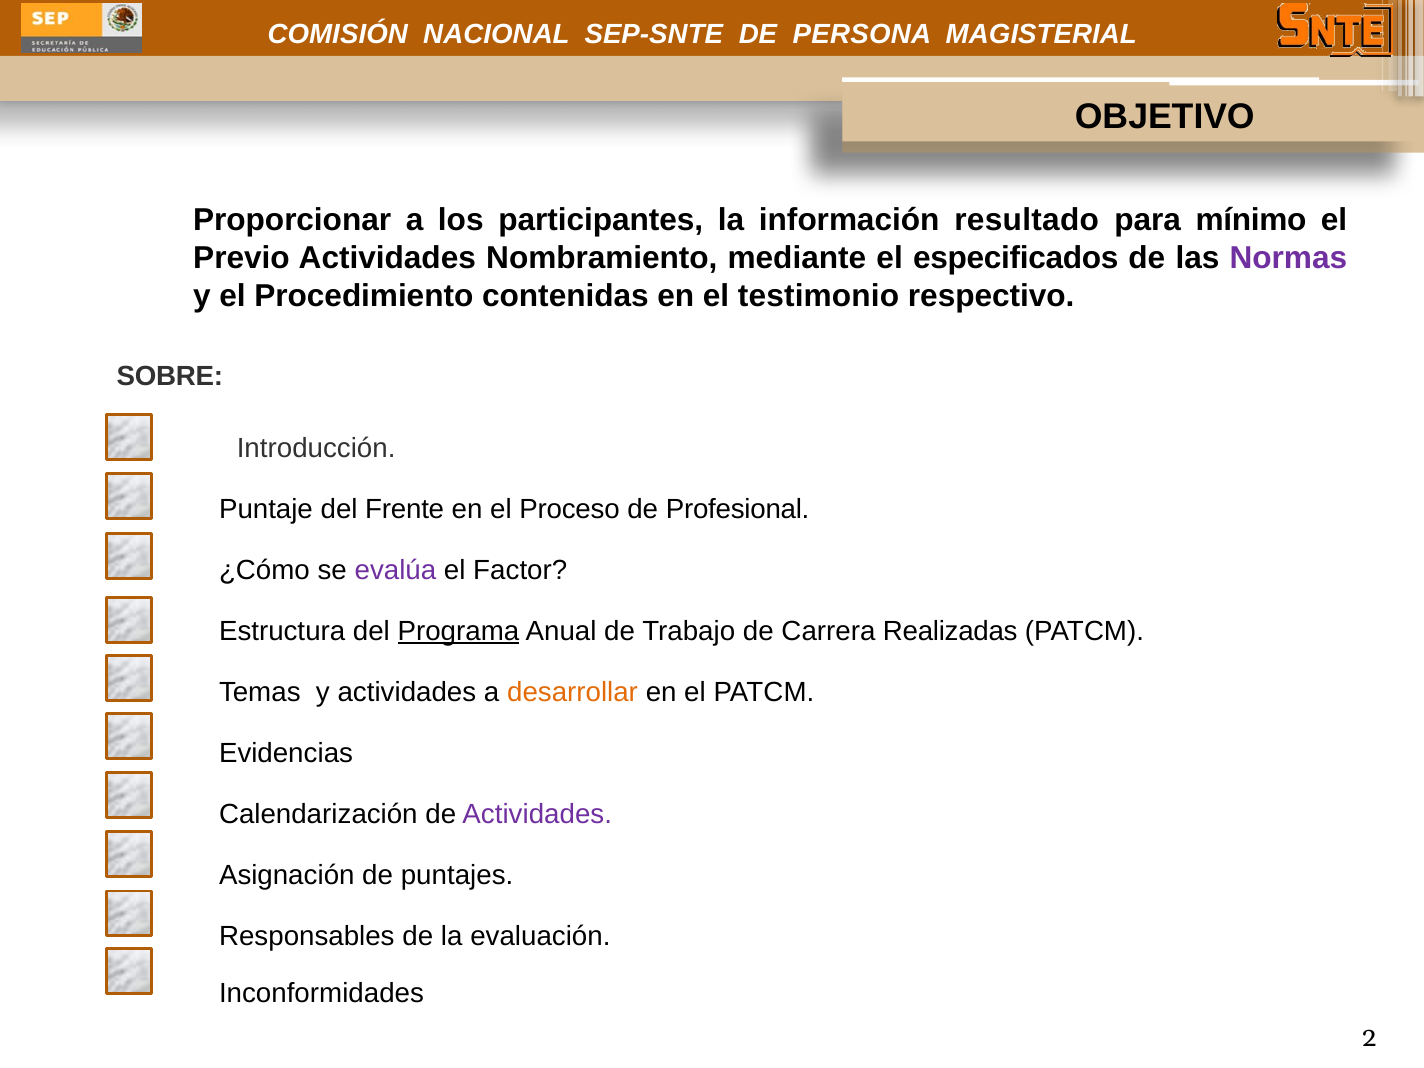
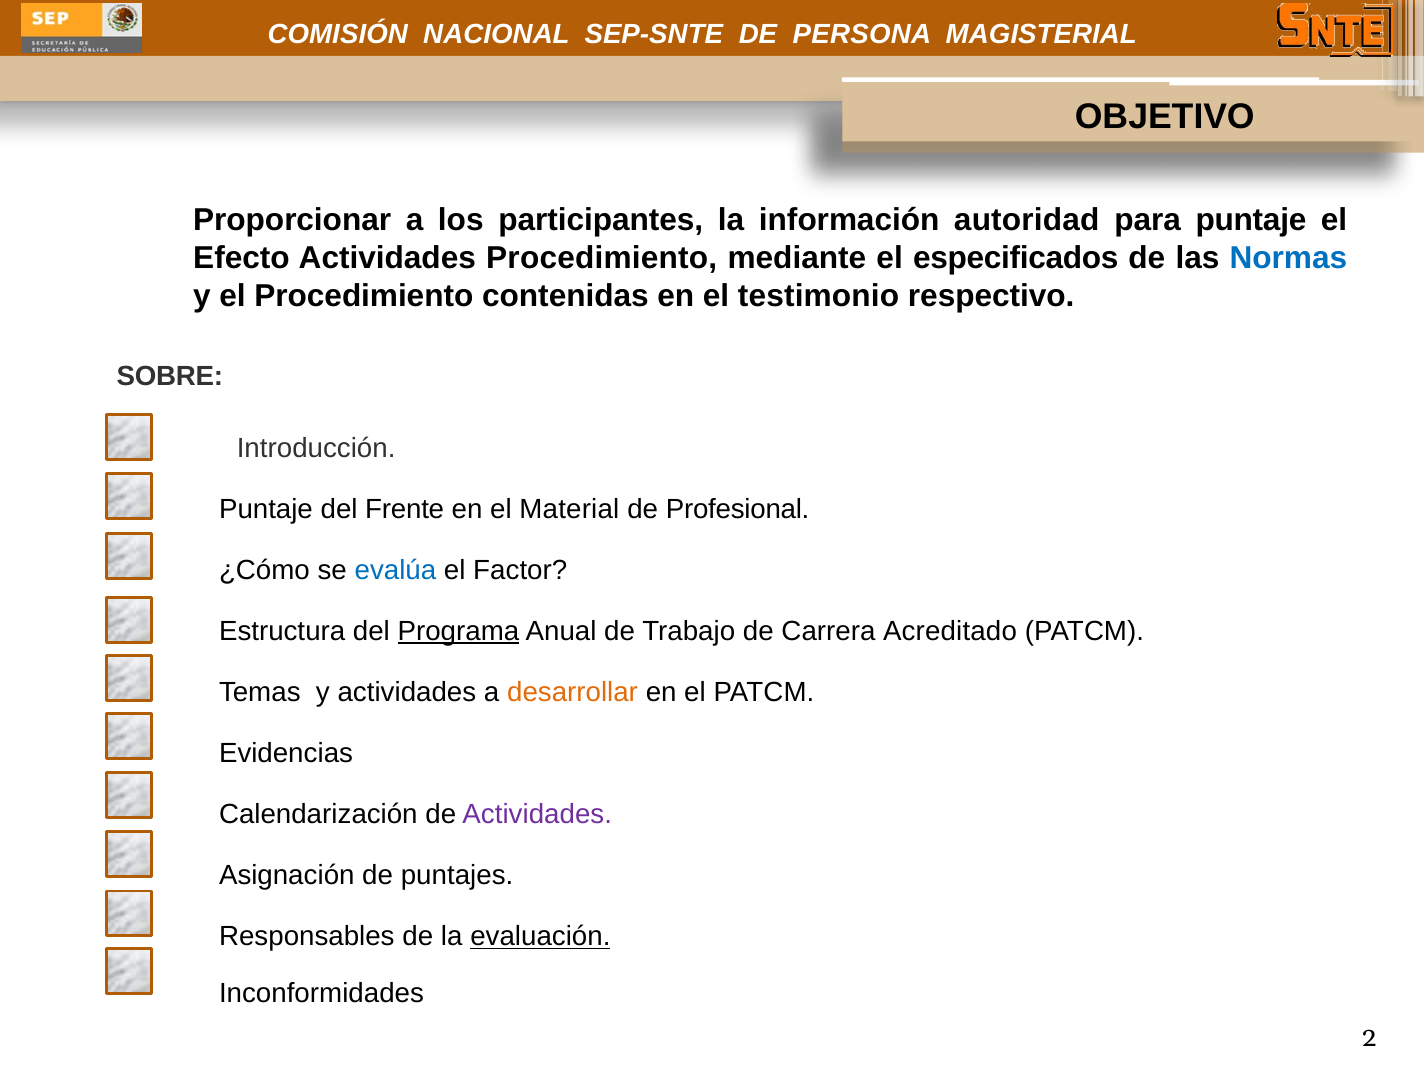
resultado: resultado -> autoridad
para mínimo: mínimo -> puntaje
Previo: Previo -> Efecto
Actividades Nombramiento: Nombramiento -> Procedimiento
Normas colour: purple -> blue
Proceso: Proceso -> Material
evalúa colour: purple -> blue
Realizadas: Realizadas -> Acreditado
evaluación underline: none -> present
